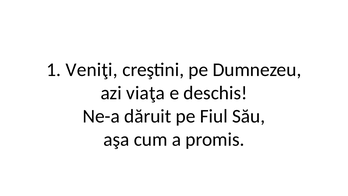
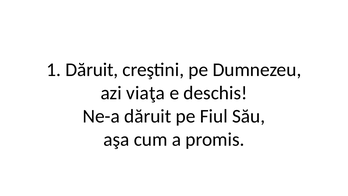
1 Veniţi: Veniţi -> Dăruit
